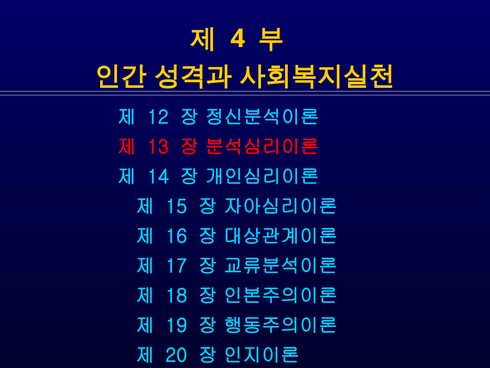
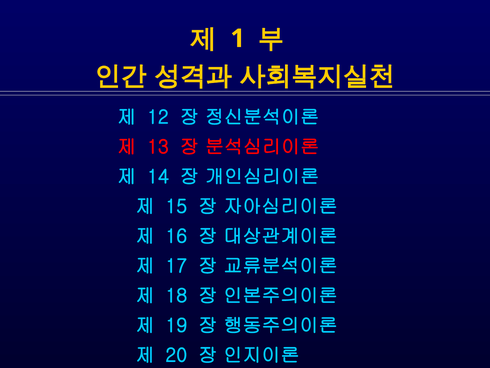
4: 4 -> 1
